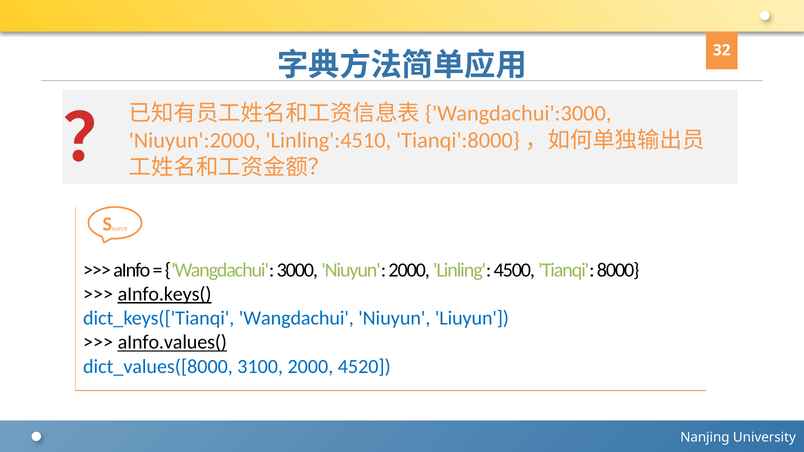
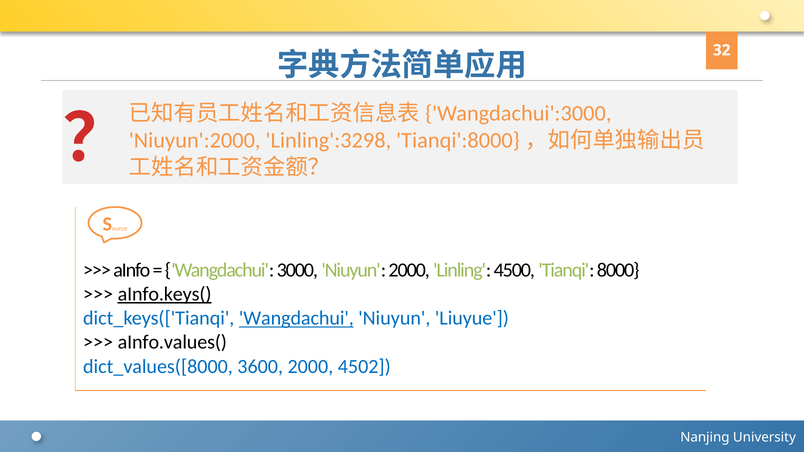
Linling':4510: Linling':4510 -> Linling':3298
Wangdachui at (296, 318) underline: none -> present
Liuyun: Liuyun -> Liuyue
aInfo.values( underline: present -> none
3100: 3100 -> 3600
4520: 4520 -> 4502
